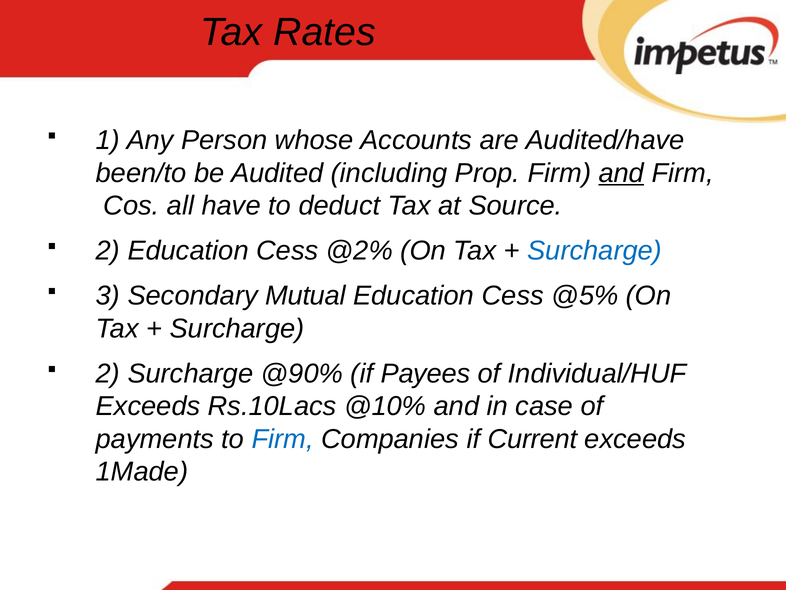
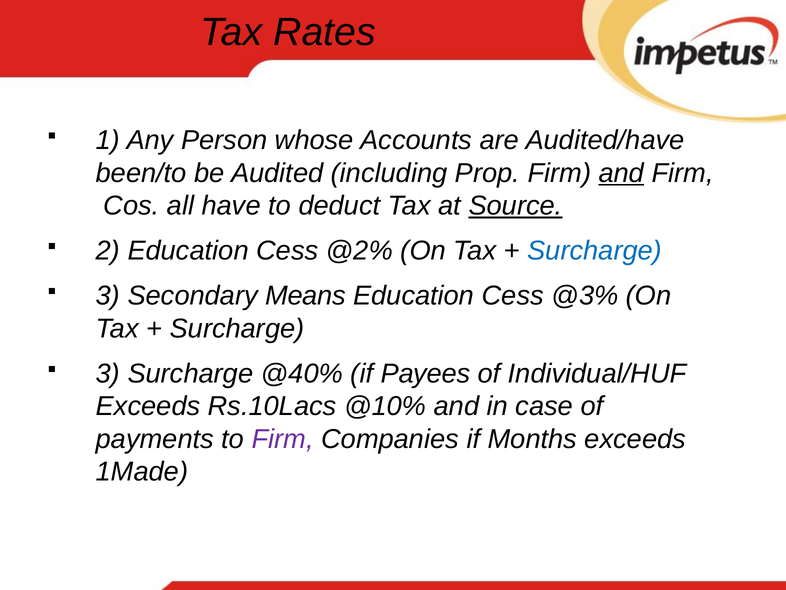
Source underline: none -> present
Mutual: Mutual -> Means
@5%: @5% -> @3%
2 at (108, 373): 2 -> 3
@90%: @90% -> @40%
Firm at (283, 439) colour: blue -> purple
Current: Current -> Months
